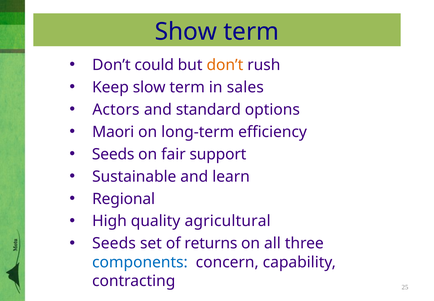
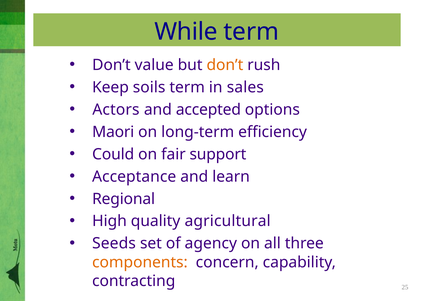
Show: Show -> While
could: could -> value
slow: slow -> soils
standard: standard -> accepted
Seeds at (113, 154): Seeds -> Could
Sustainable: Sustainable -> Acceptance
returns: returns -> agency
components colour: blue -> orange
